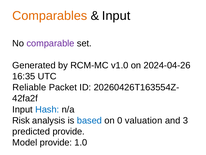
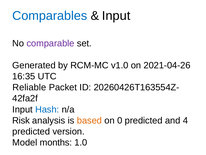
Comparables colour: orange -> blue
2024-04-26: 2024-04-26 -> 2021-04-26
based colour: blue -> orange
0 valuation: valuation -> predicted
3: 3 -> 4
predicted provide: provide -> version
Model provide: provide -> months
